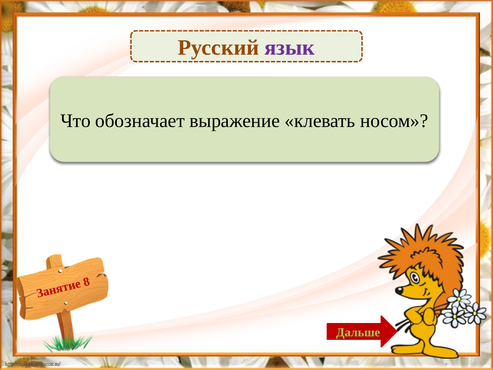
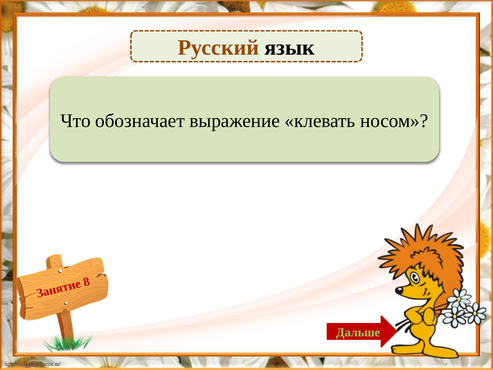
язык colour: purple -> black
